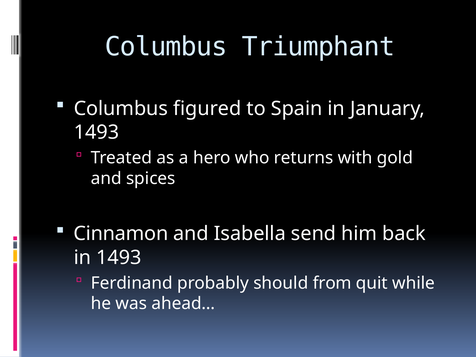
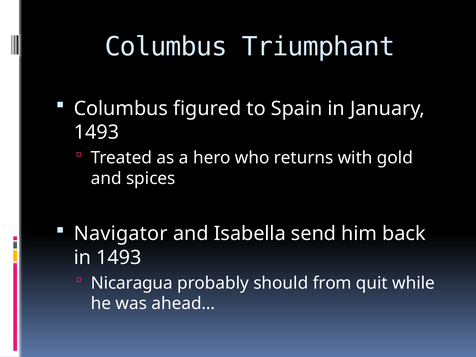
Cinnamon: Cinnamon -> Navigator
Ferdinand: Ferdinand -> Nicaragua
